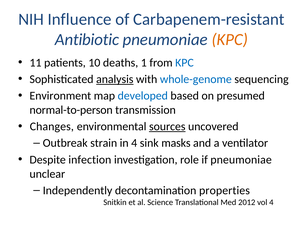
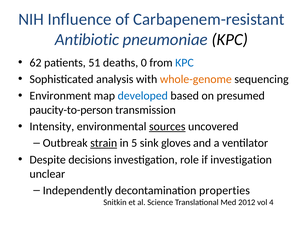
KPC at (230, 39) colour: orange -> black
11: 11 -> 62
10: 10 -> 51
1: 1 -> 0
analysis underline: present -> none
whole-genome colour: blue -> orange
normal-to-person: normal-to-person -> paucity-to-person
Changes: Changes -> Intensity
strain underline: none -> present
in 4: 4 -> 5
masks: masks -> gloves
infection: infection -> decisions
if pneumoniae: pneumoniae -> investigation
